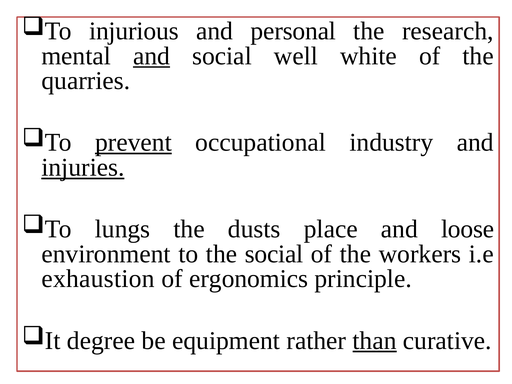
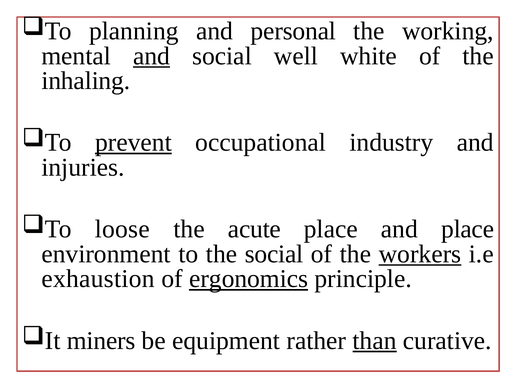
injurious: injurious -> planning
research: research -> working
quarries: quarries -> inhaling
injuries underline: present -> none
lungs: lungs -> loose
dusts: dusts -> acute
and loose: loose -> place
workers underline: none -> present
ergonomics underline: none -> present
degree: degree -> miners
